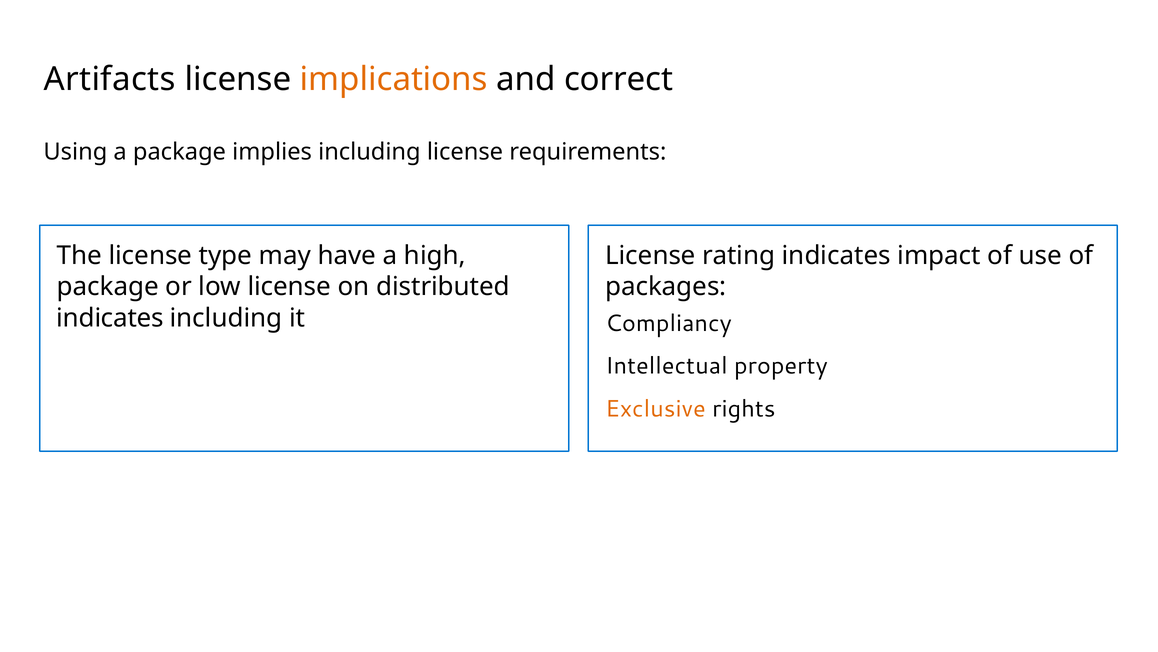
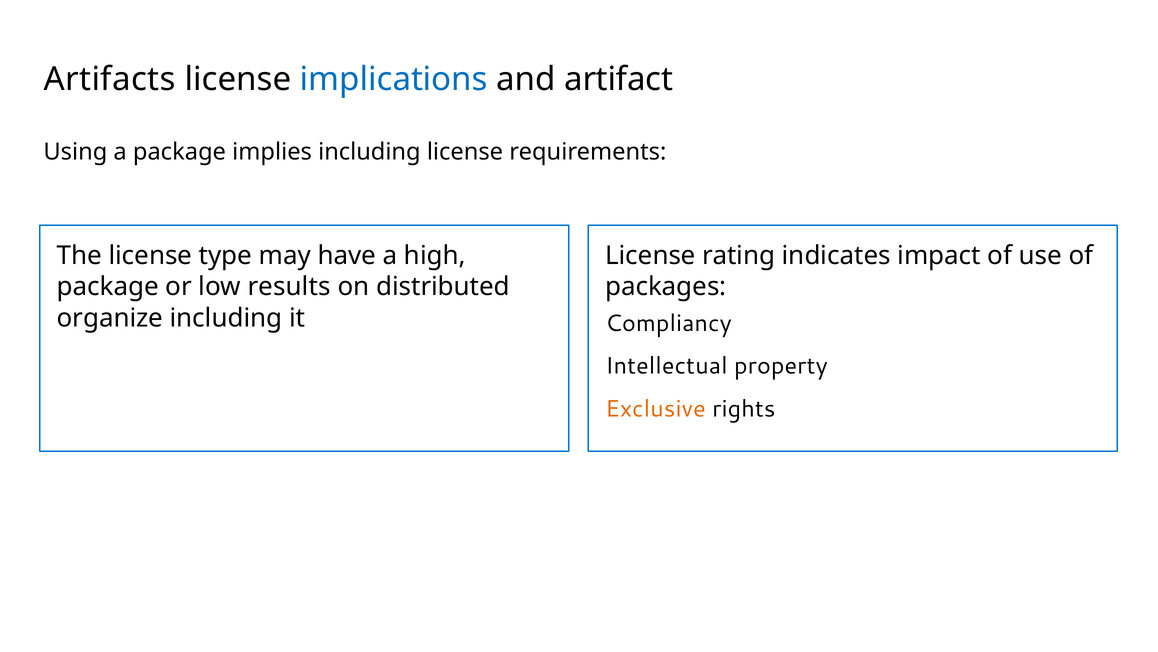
implications colour: orange -> blue
correct: correct -> artifact
low license: license -> results
indicates at (110, 318): indicates -> organize
